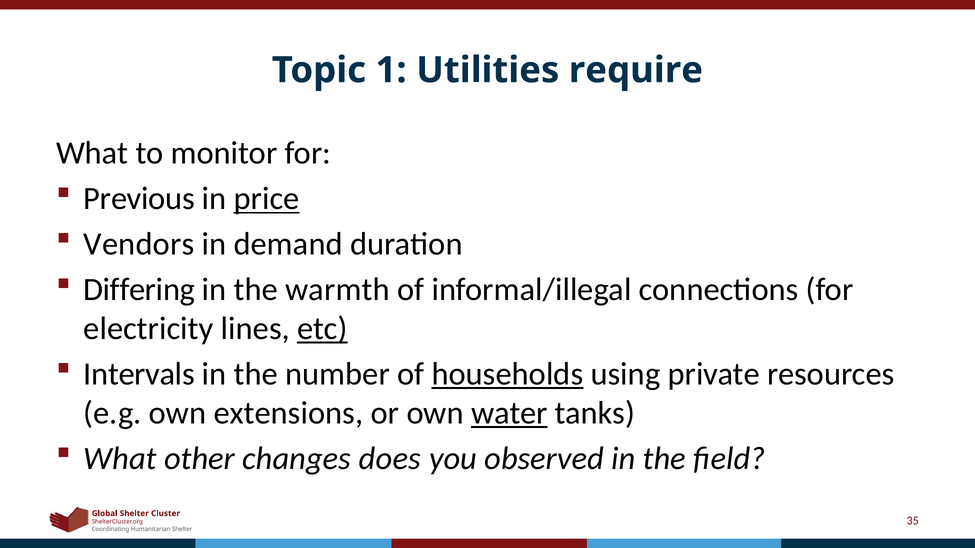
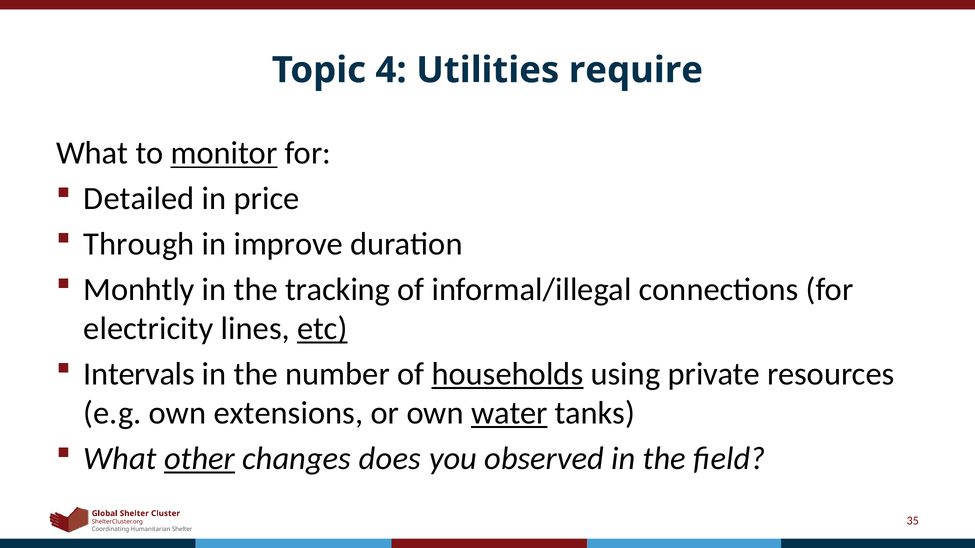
1: 1 -> 4
monitor underline: none -> present
Previous: Previous -> Detailed
price underline: present -> none
Vendors: Vendors -> Through
demand: demand -> improve
Differing: Differing -> Monhtly
warmth: warmth -> tracking
other underline: none -> present
